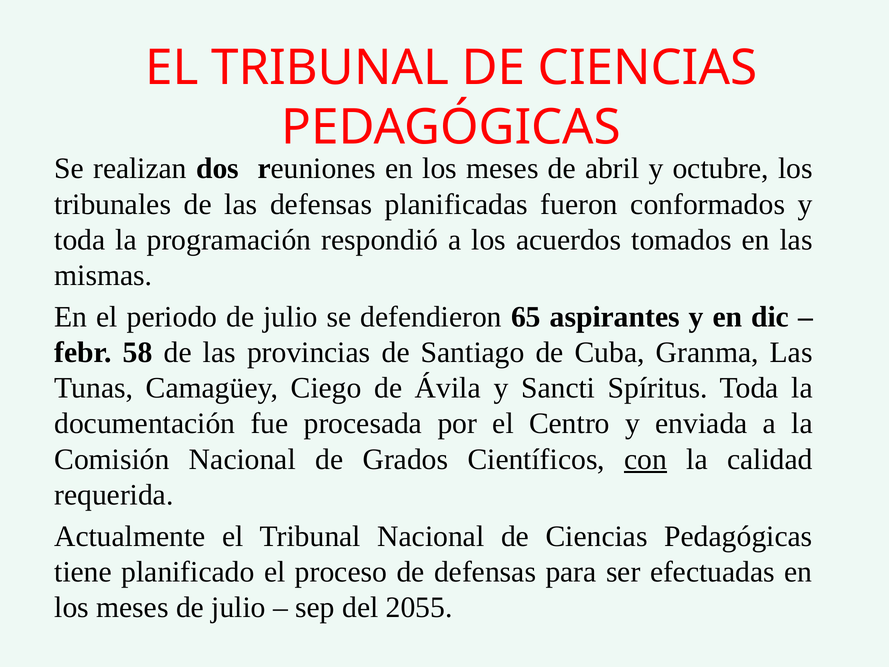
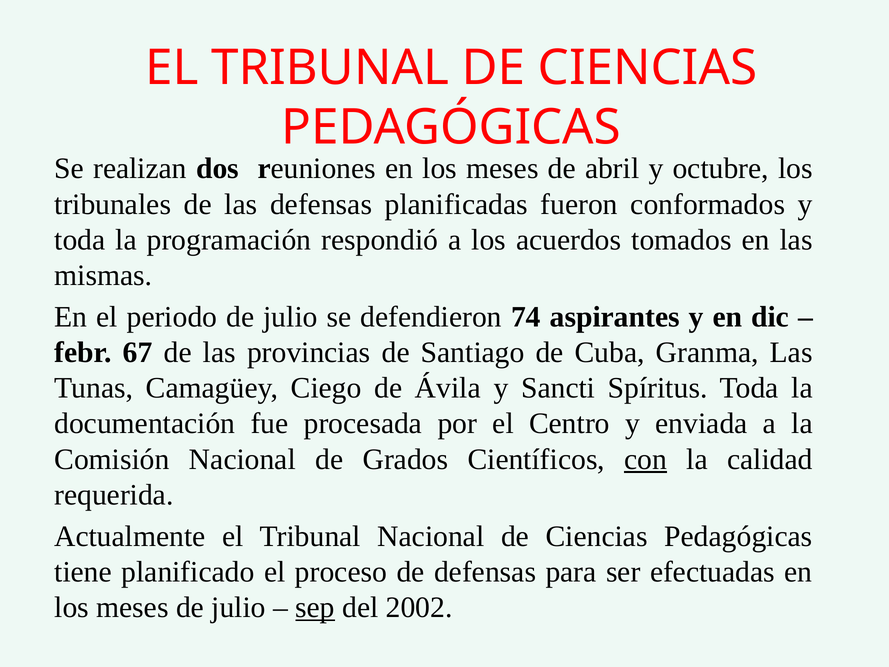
65: 65 -> 74
58: 58 -> 67
sep underline: none -> present
2055: 2055 -> 2002
